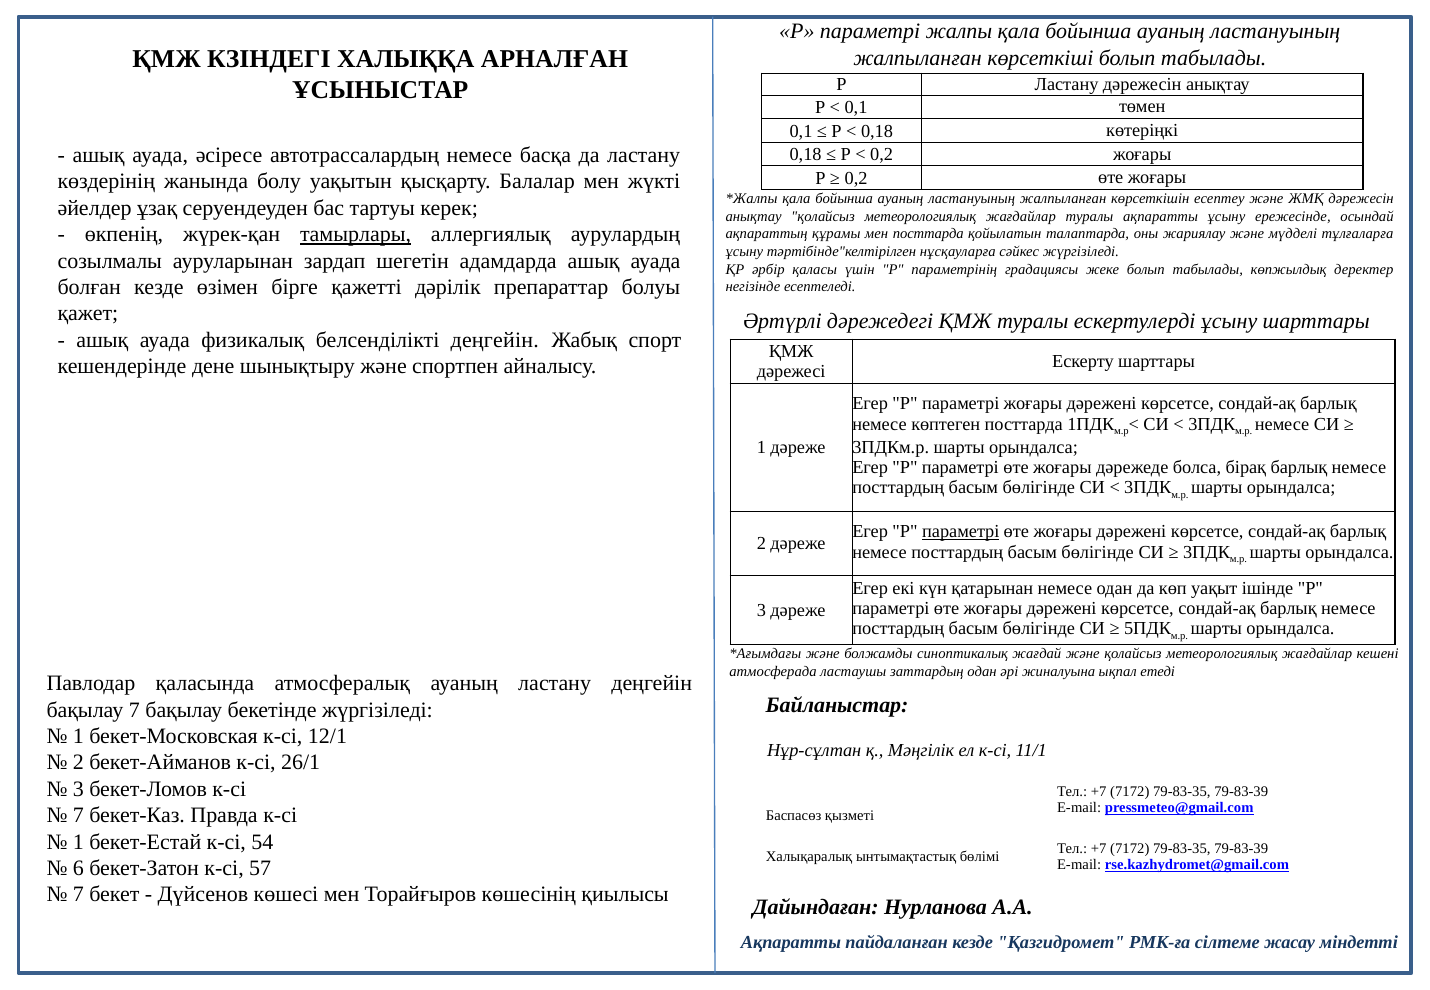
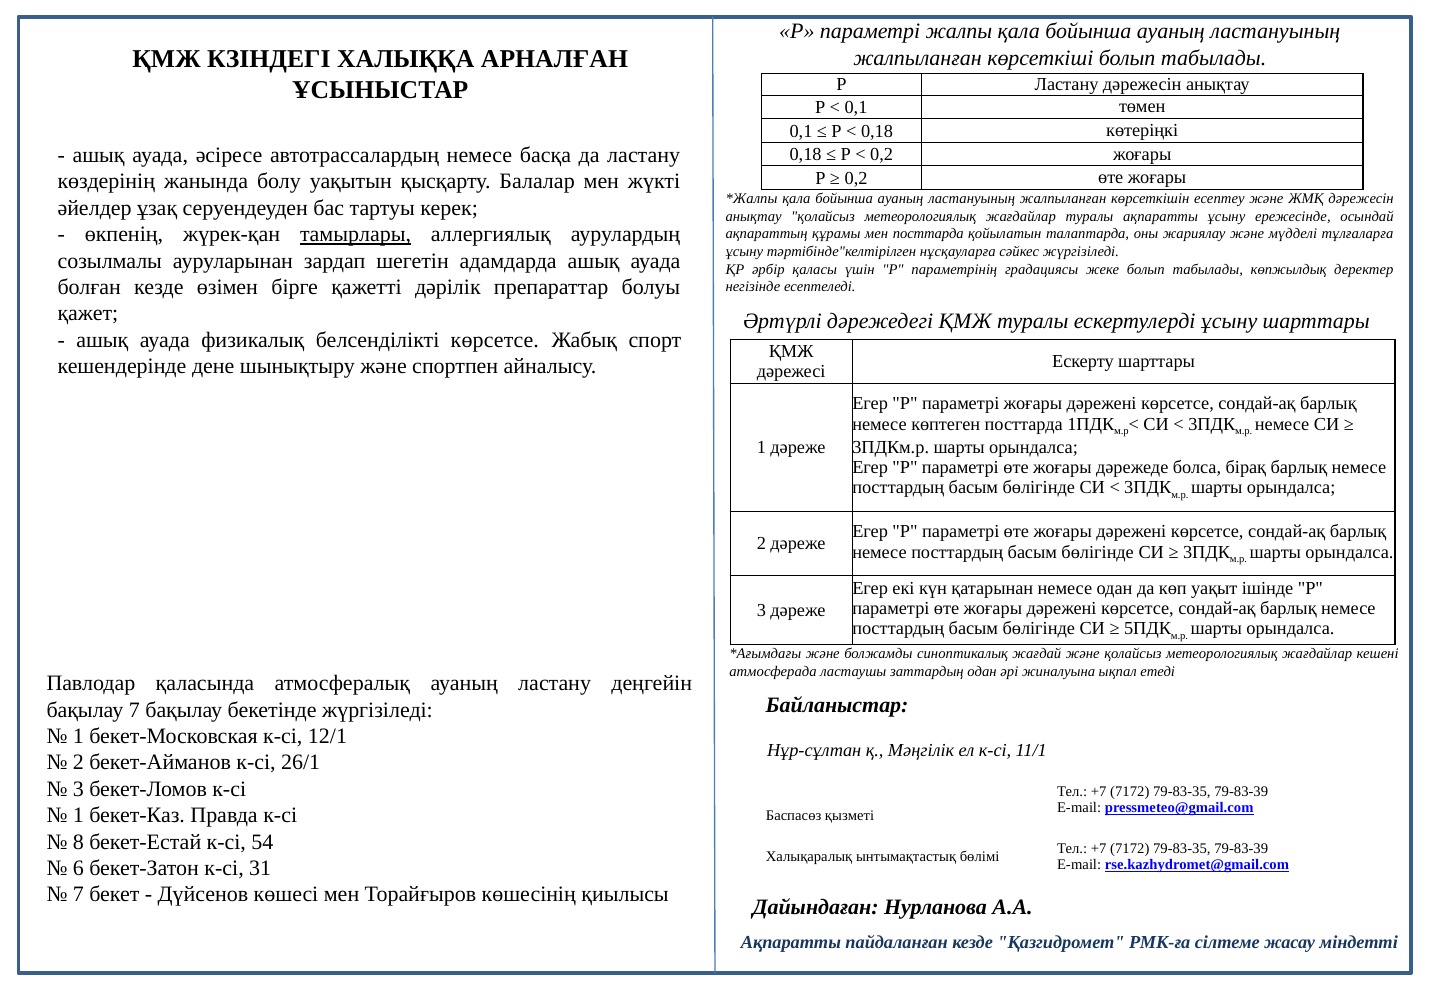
белсенділікті деңгейін: деңгейін -> көрсетсе
параметрі at (961, 532) underline: present -> none
7 at (78, 815): 7 -> 1
1 at (78, 842): 1 -> 8
57: 57 -> 31
